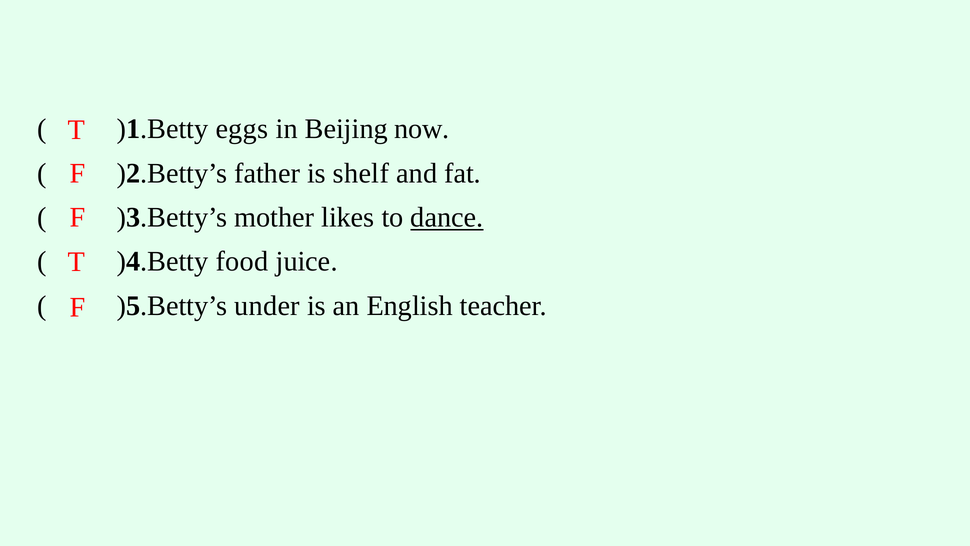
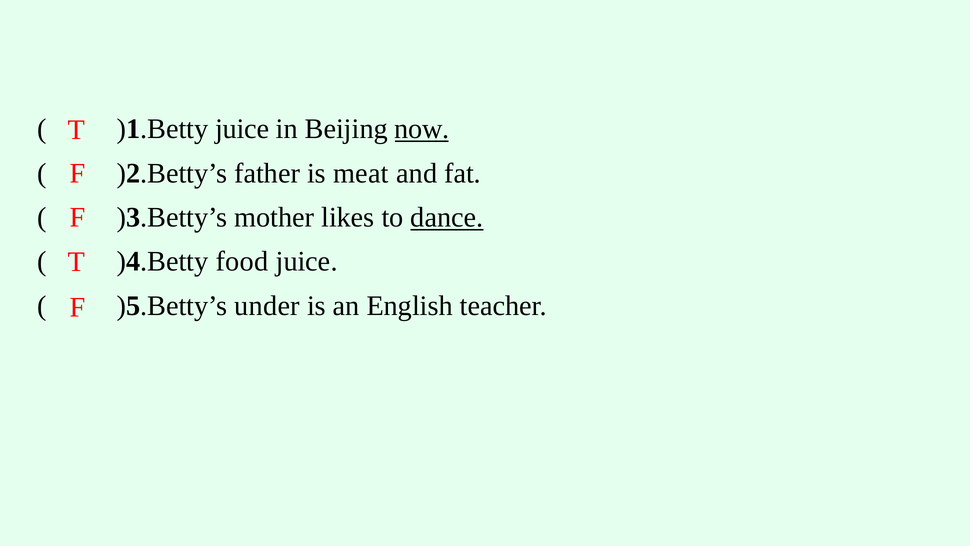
)1.Betty eggs: eggs -> juice
now underline: none -> present
shelf: shelf -> meat
